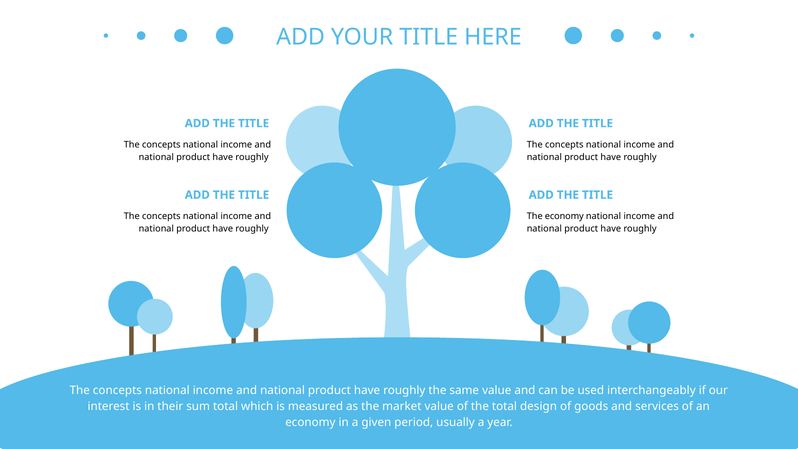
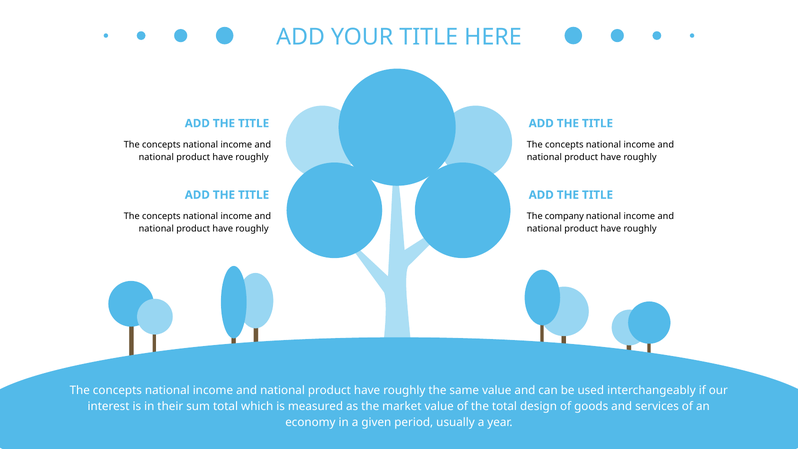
The economy: economy -> company
